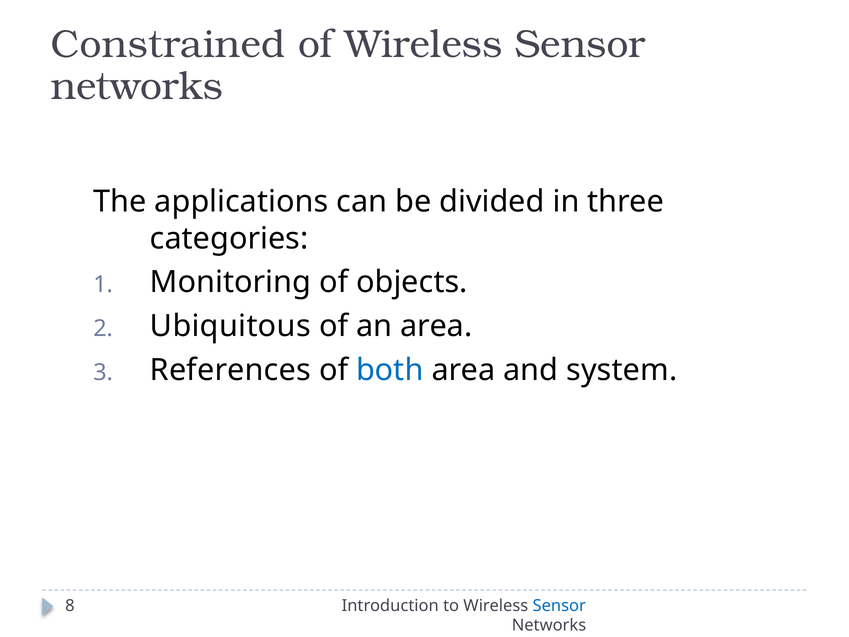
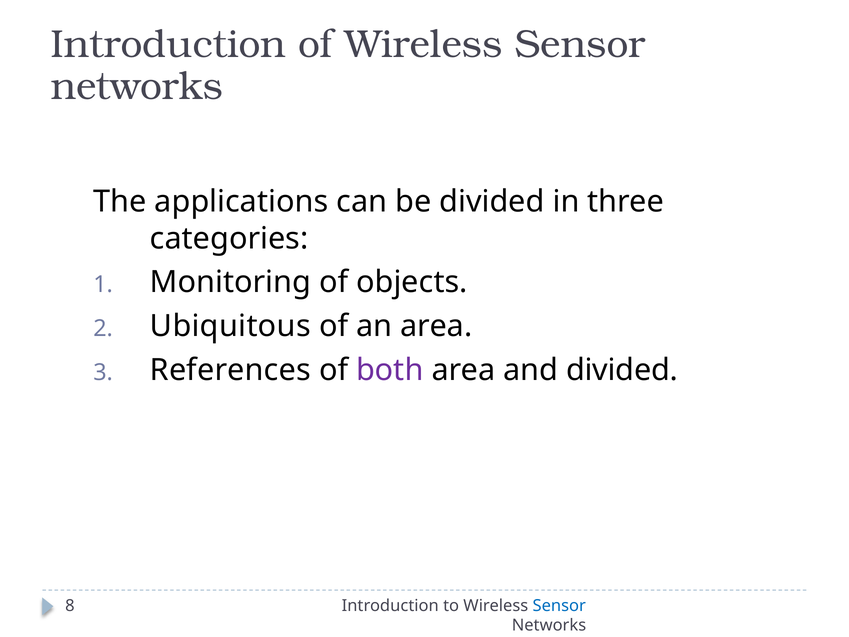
Constrained at (168, 44): Constrained -> Introduction
both colour: blue -> purple
and system: system -> divided
